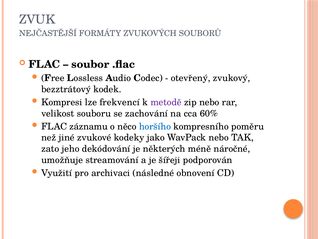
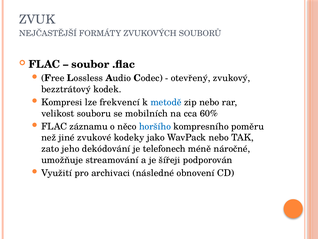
metodě colour: purple -> blue
zachování: zachování -> mobilních
některých: některých -> telefonech
